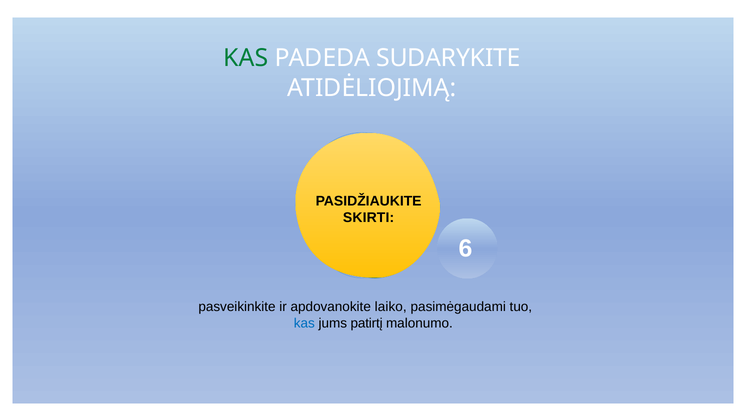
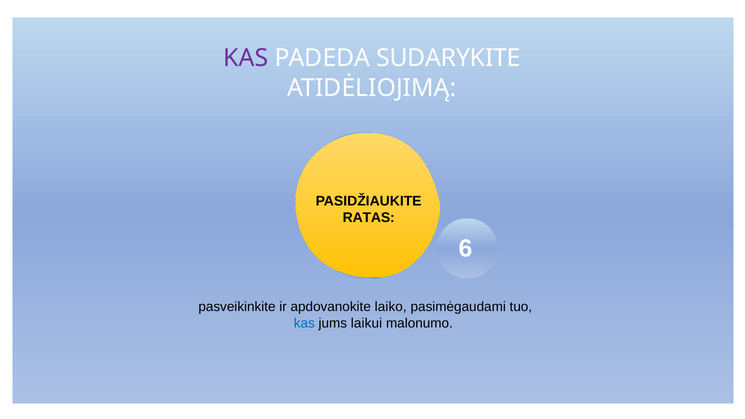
KAS at (246, 58) colour: green -> purple
SKIRTI: SKIRTI -> RATAS
patirtį: patirtį -> laikui
